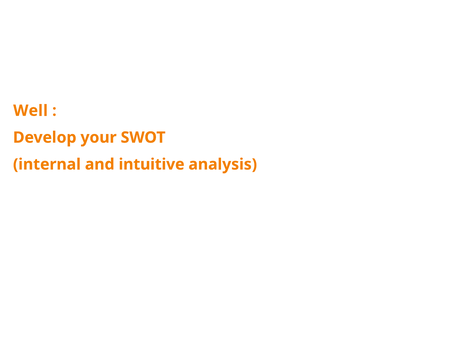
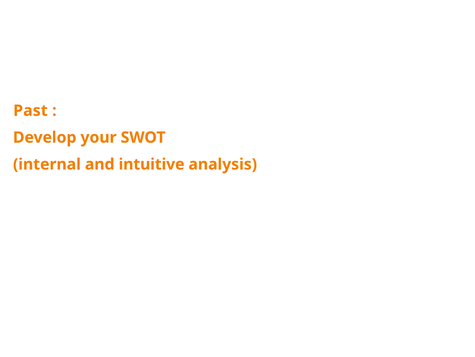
Well: Well -> Past
